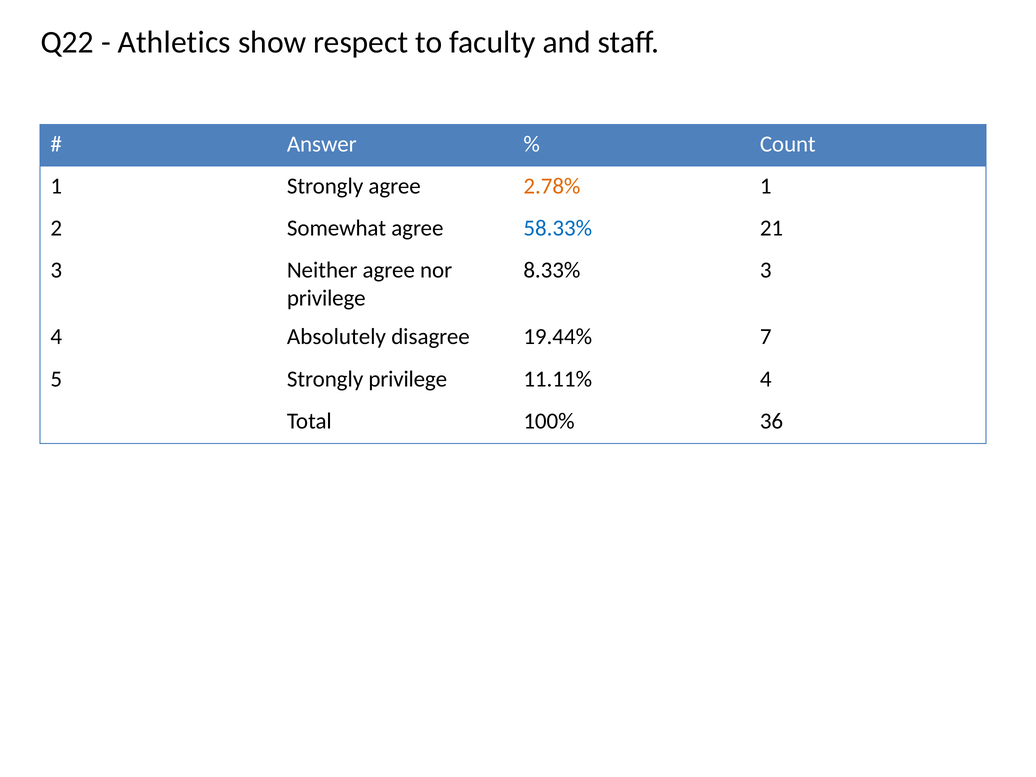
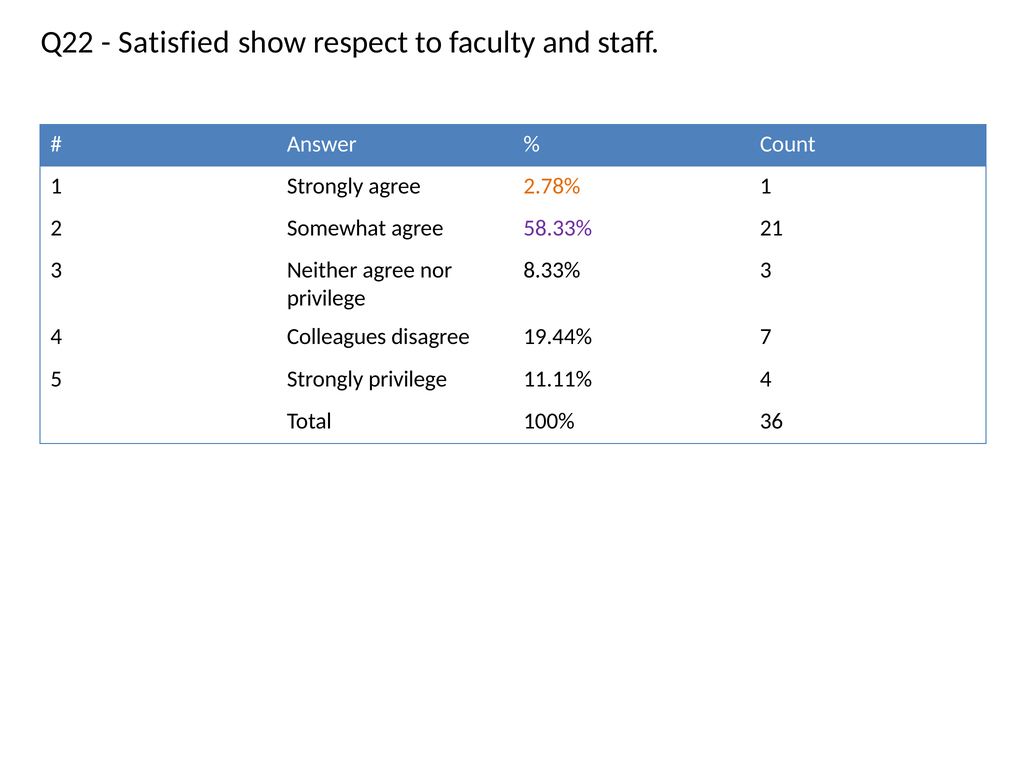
Athletics: Athletics -> Satisfied
58.33% colour: blue -> purple
Absolutely: Absolutely -> Colleagues
